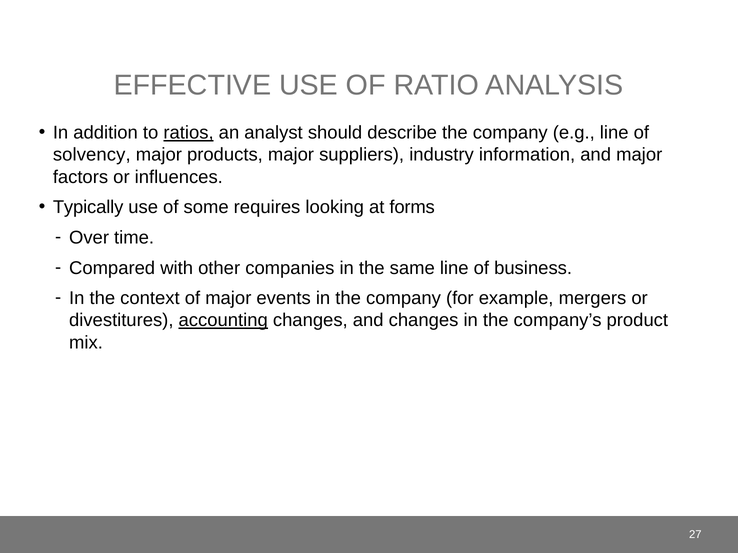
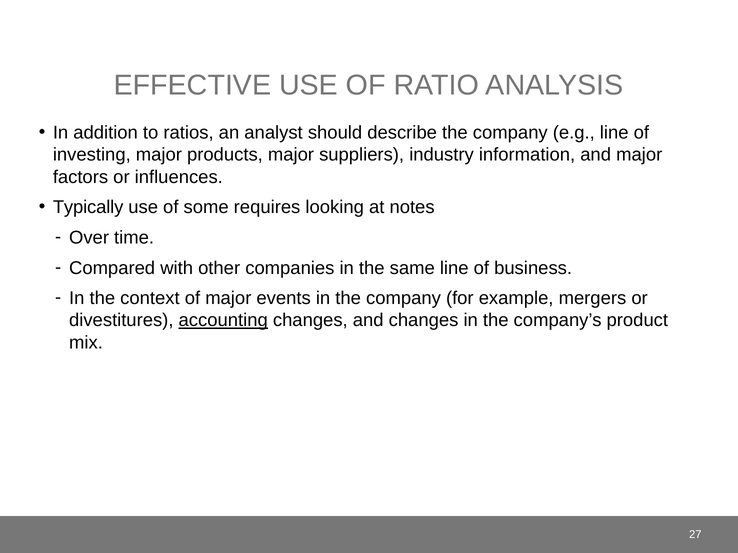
ratios underline: present -> none
solvency: solvency -> investing
forms: forms -> notes
